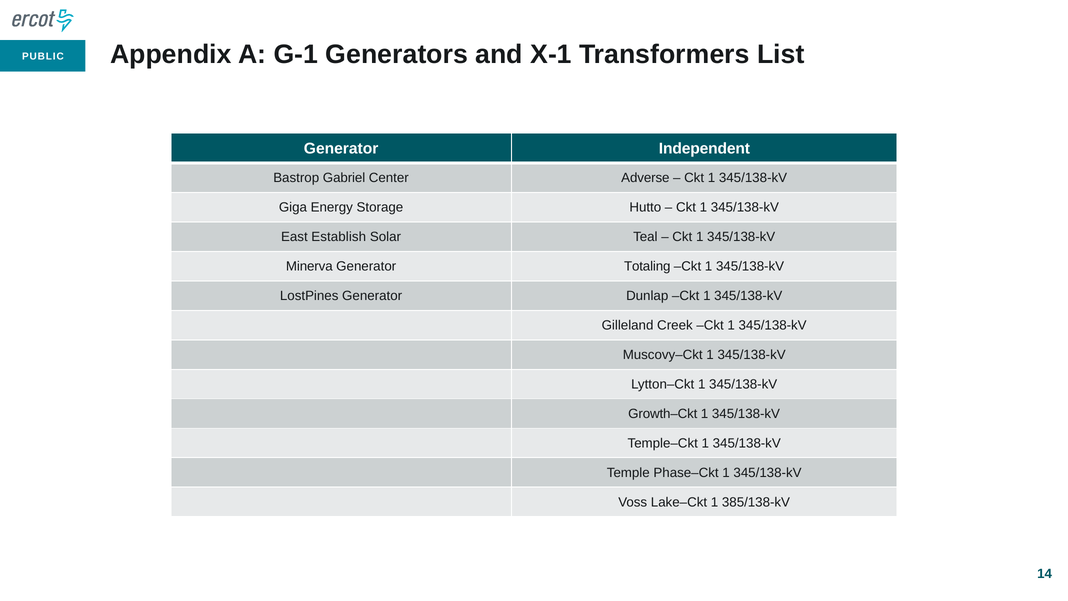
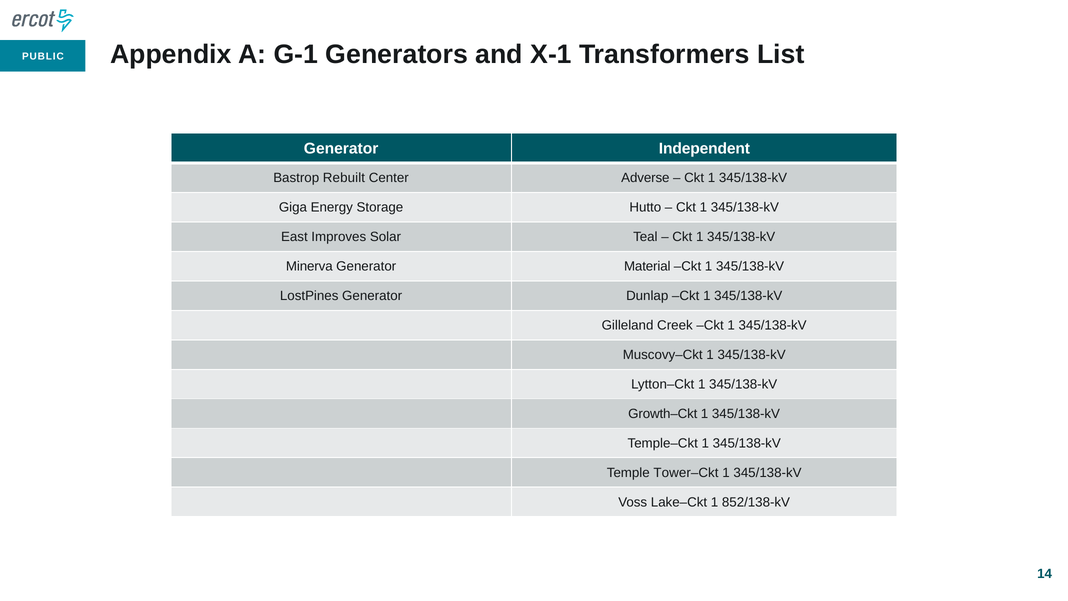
Gabriel: Gabriel -> Rebuilt
Establish: Establish -> Improves
Totaling: Totaling -> Material
Phase–Ckt: Phase–Ckt -> Tower–Ckt
385/138-kV: 385/138-kV -> 852/138-kV
